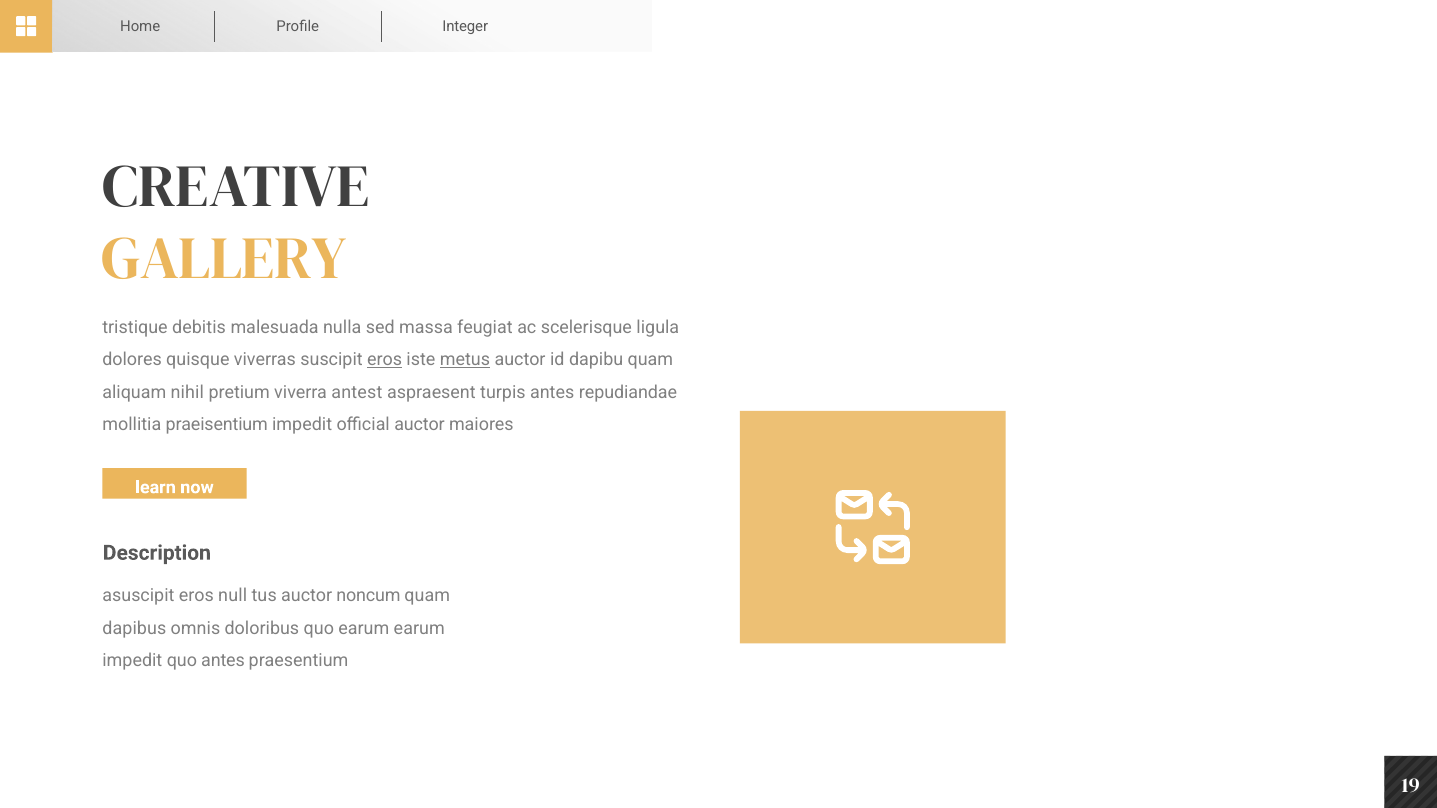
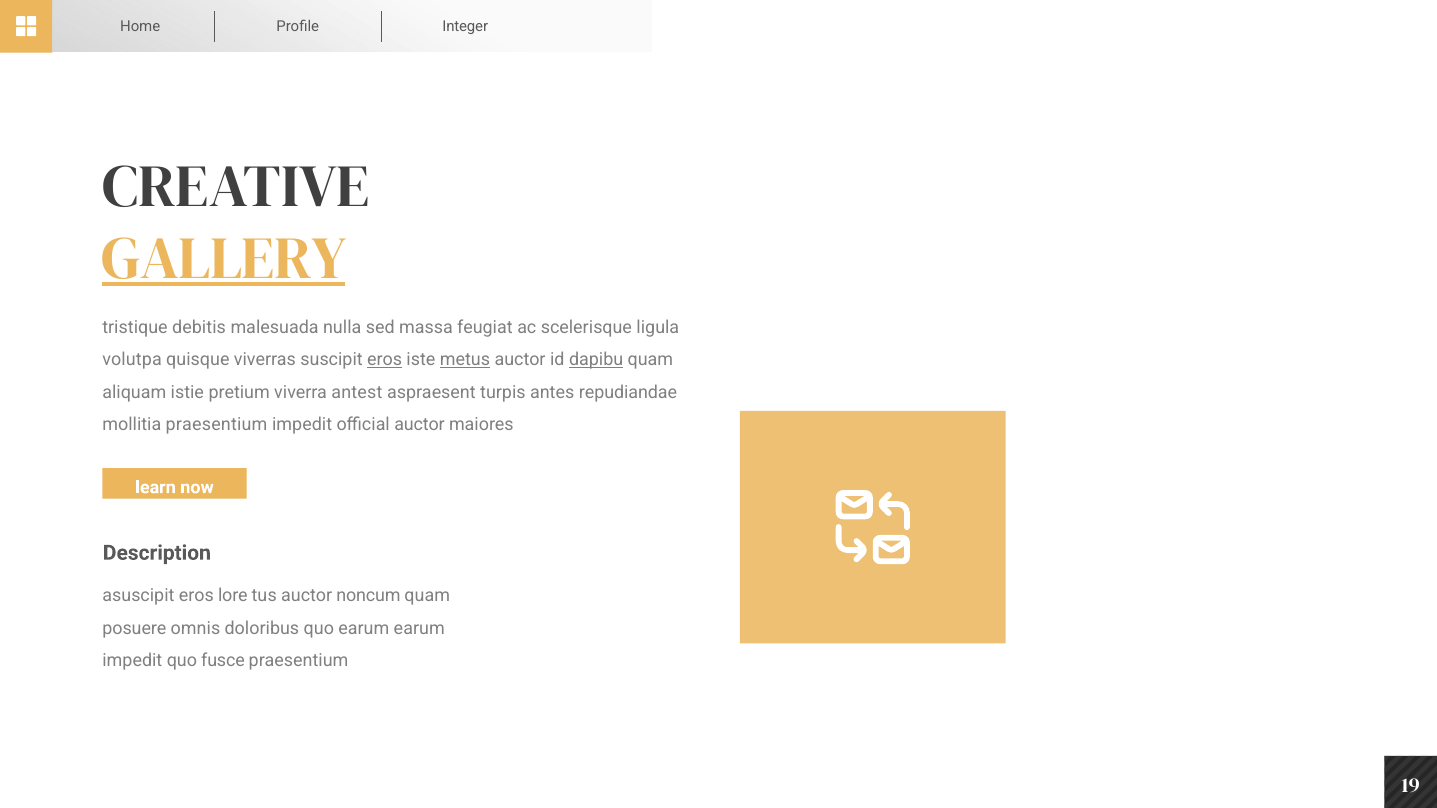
GALLERY underline: none -> present
dolores: dolores -> volutpa
dapibu underline: none -> present
nihil: nihil -> istie
mollitia praeisentium: praeisentium -> praesentium
null: null -> lore
dapibus: dapibus -> posuere
quo antes: antes -> fusce
